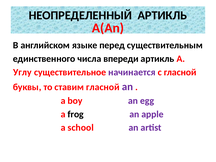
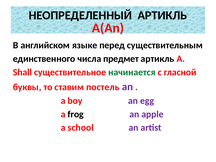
впереди: впереди -> предмет
Углу: Углу -> Shall
начинается colour: purple -> green
ставим гласной: гласной -> постель
